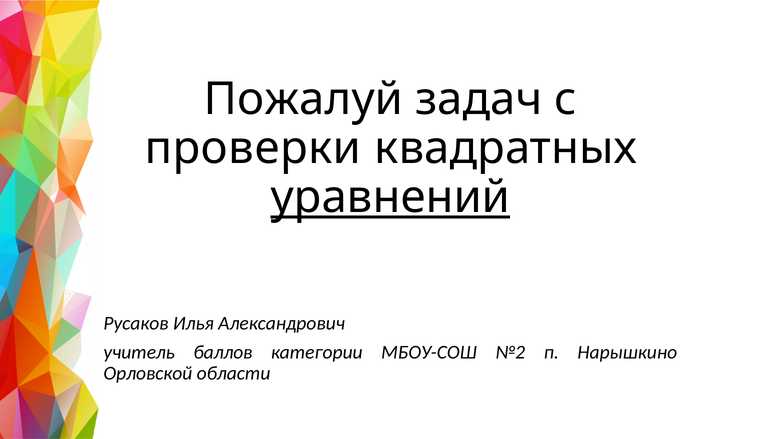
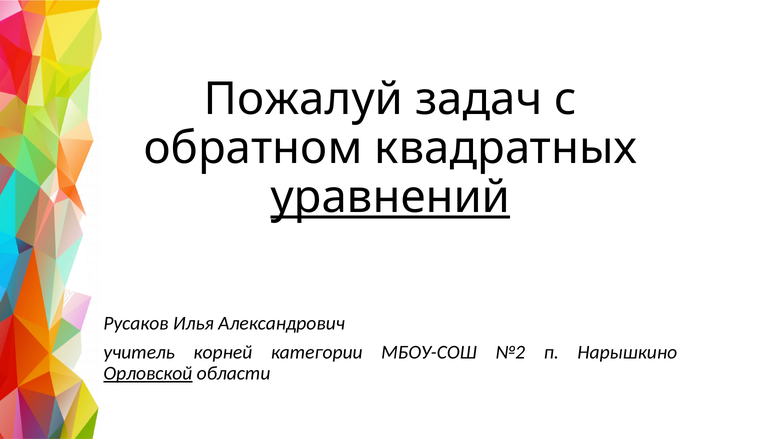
проверки: проверки -> обратном
баллов: баллов -> корней
Орловской underline: none -> present
